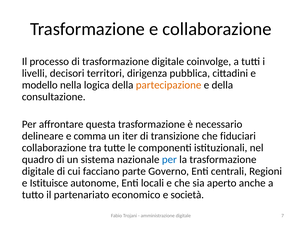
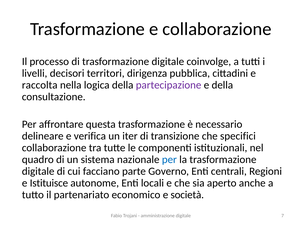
modello: modello -> raccolta
partecipazione colour: orange -> purple
comma: comma -> verifica
fiduciari: fiduciari -> specifici
